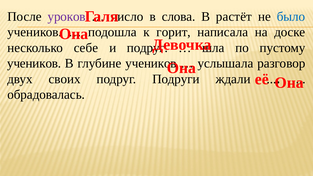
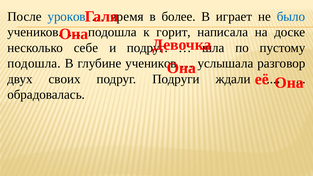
уроков colour: purple -> blue
число: число -> время
слова: слова -> более
растёт: растёт -> играет
учеников at (34, 63): учеников -> подошла
